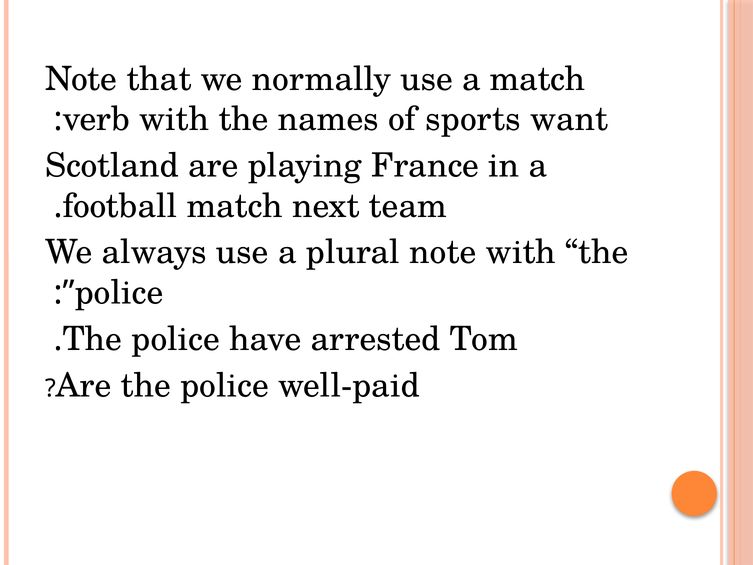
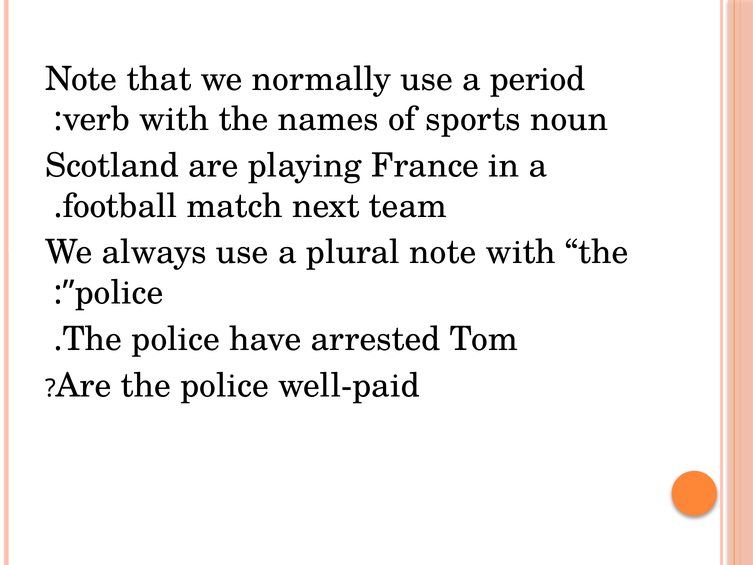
a match: match -> period
want: want -> noun
